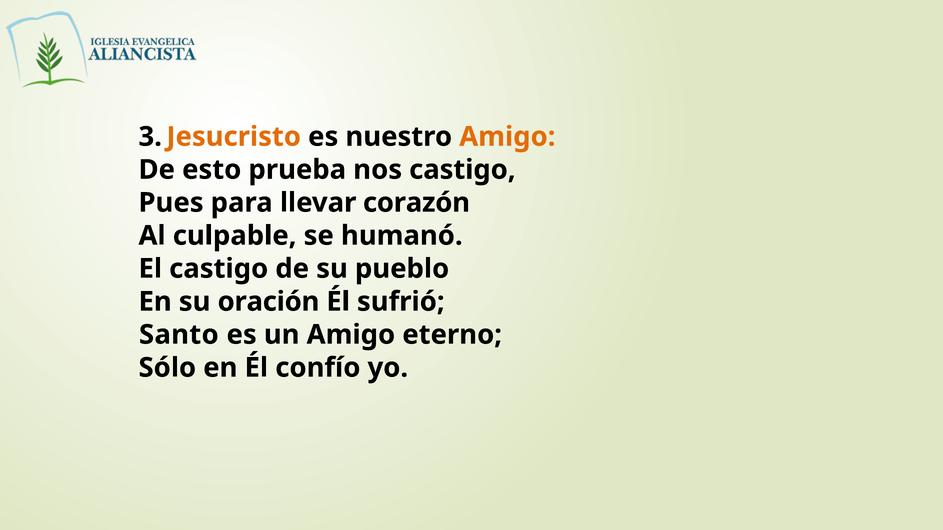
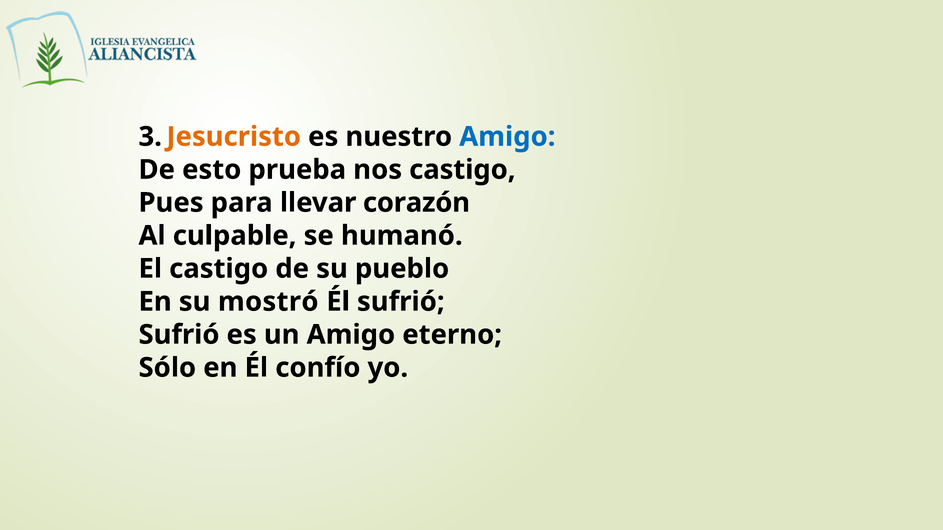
Amigo at (507, 137) colour: orange -> blue
oración: oración -> mostró
Santo at (179, 335): Santo -> Sufrió
